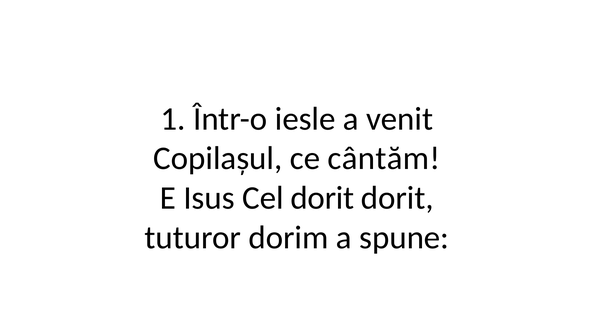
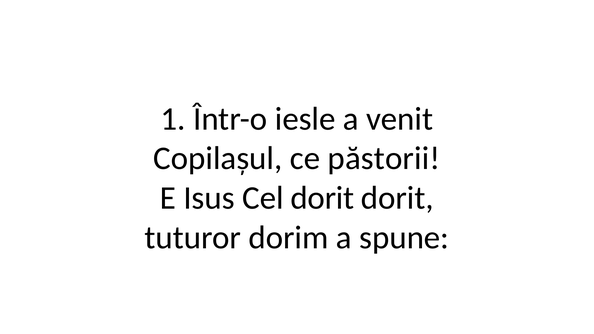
cântăm: cântăm -> păstorii
